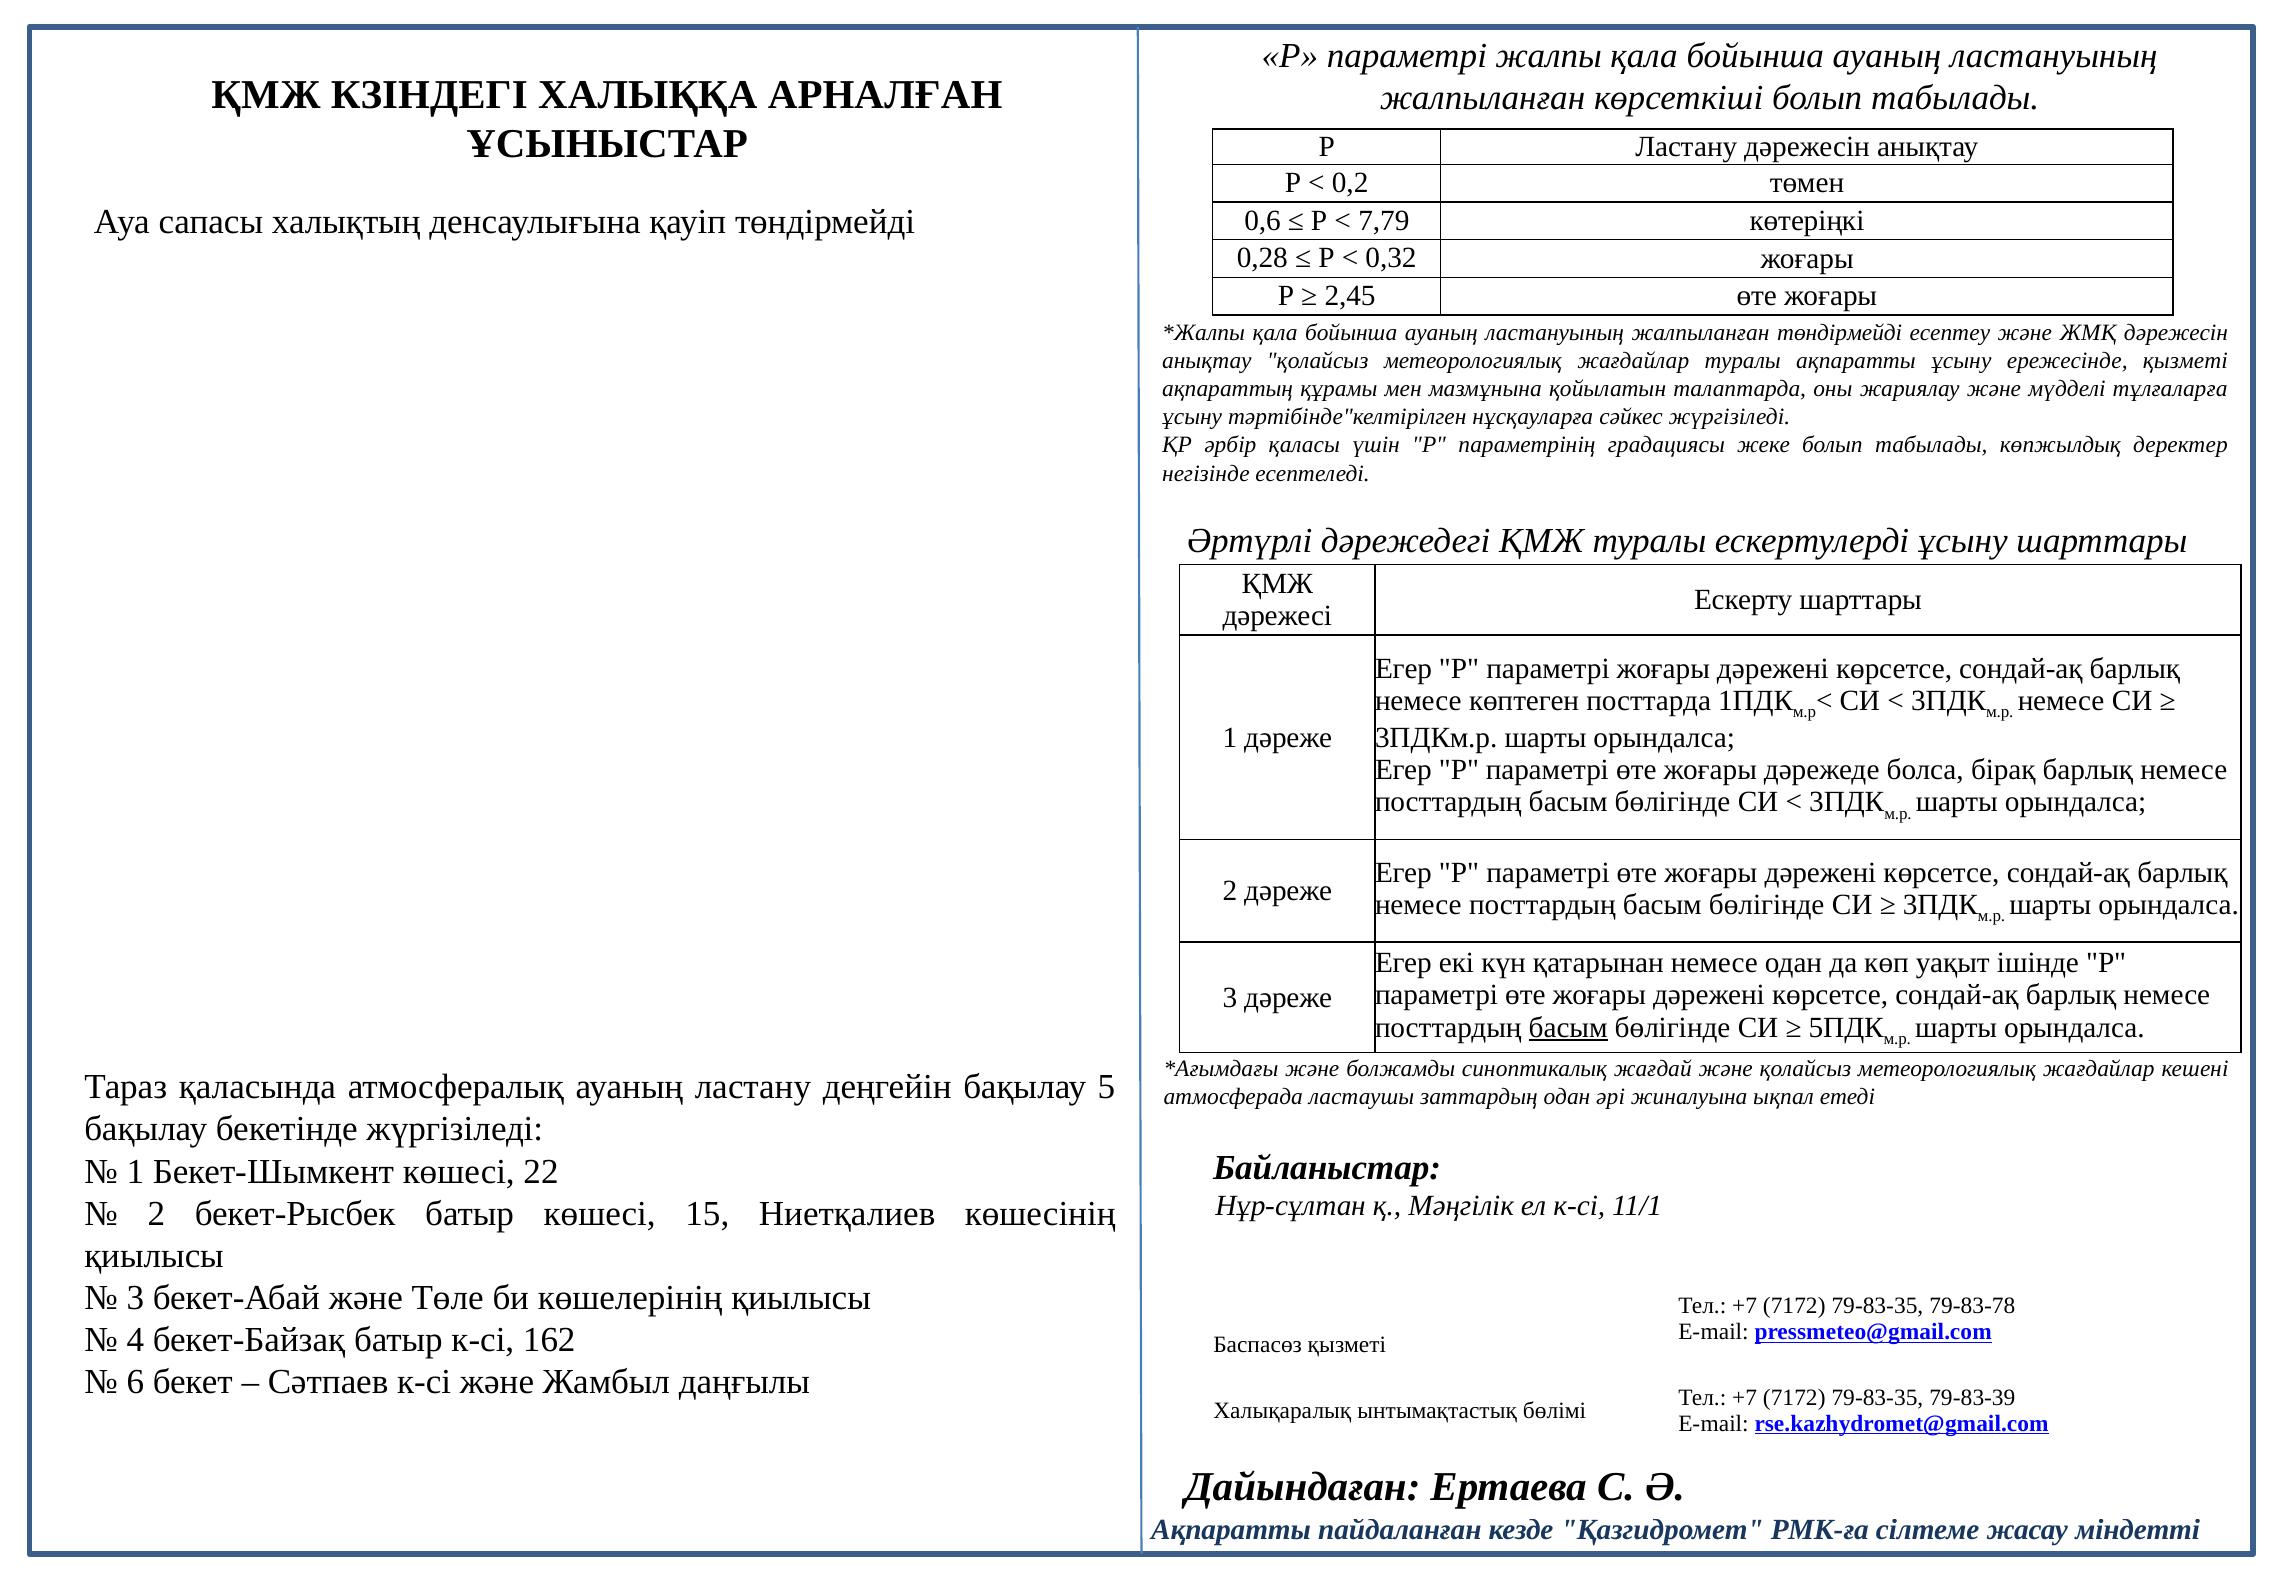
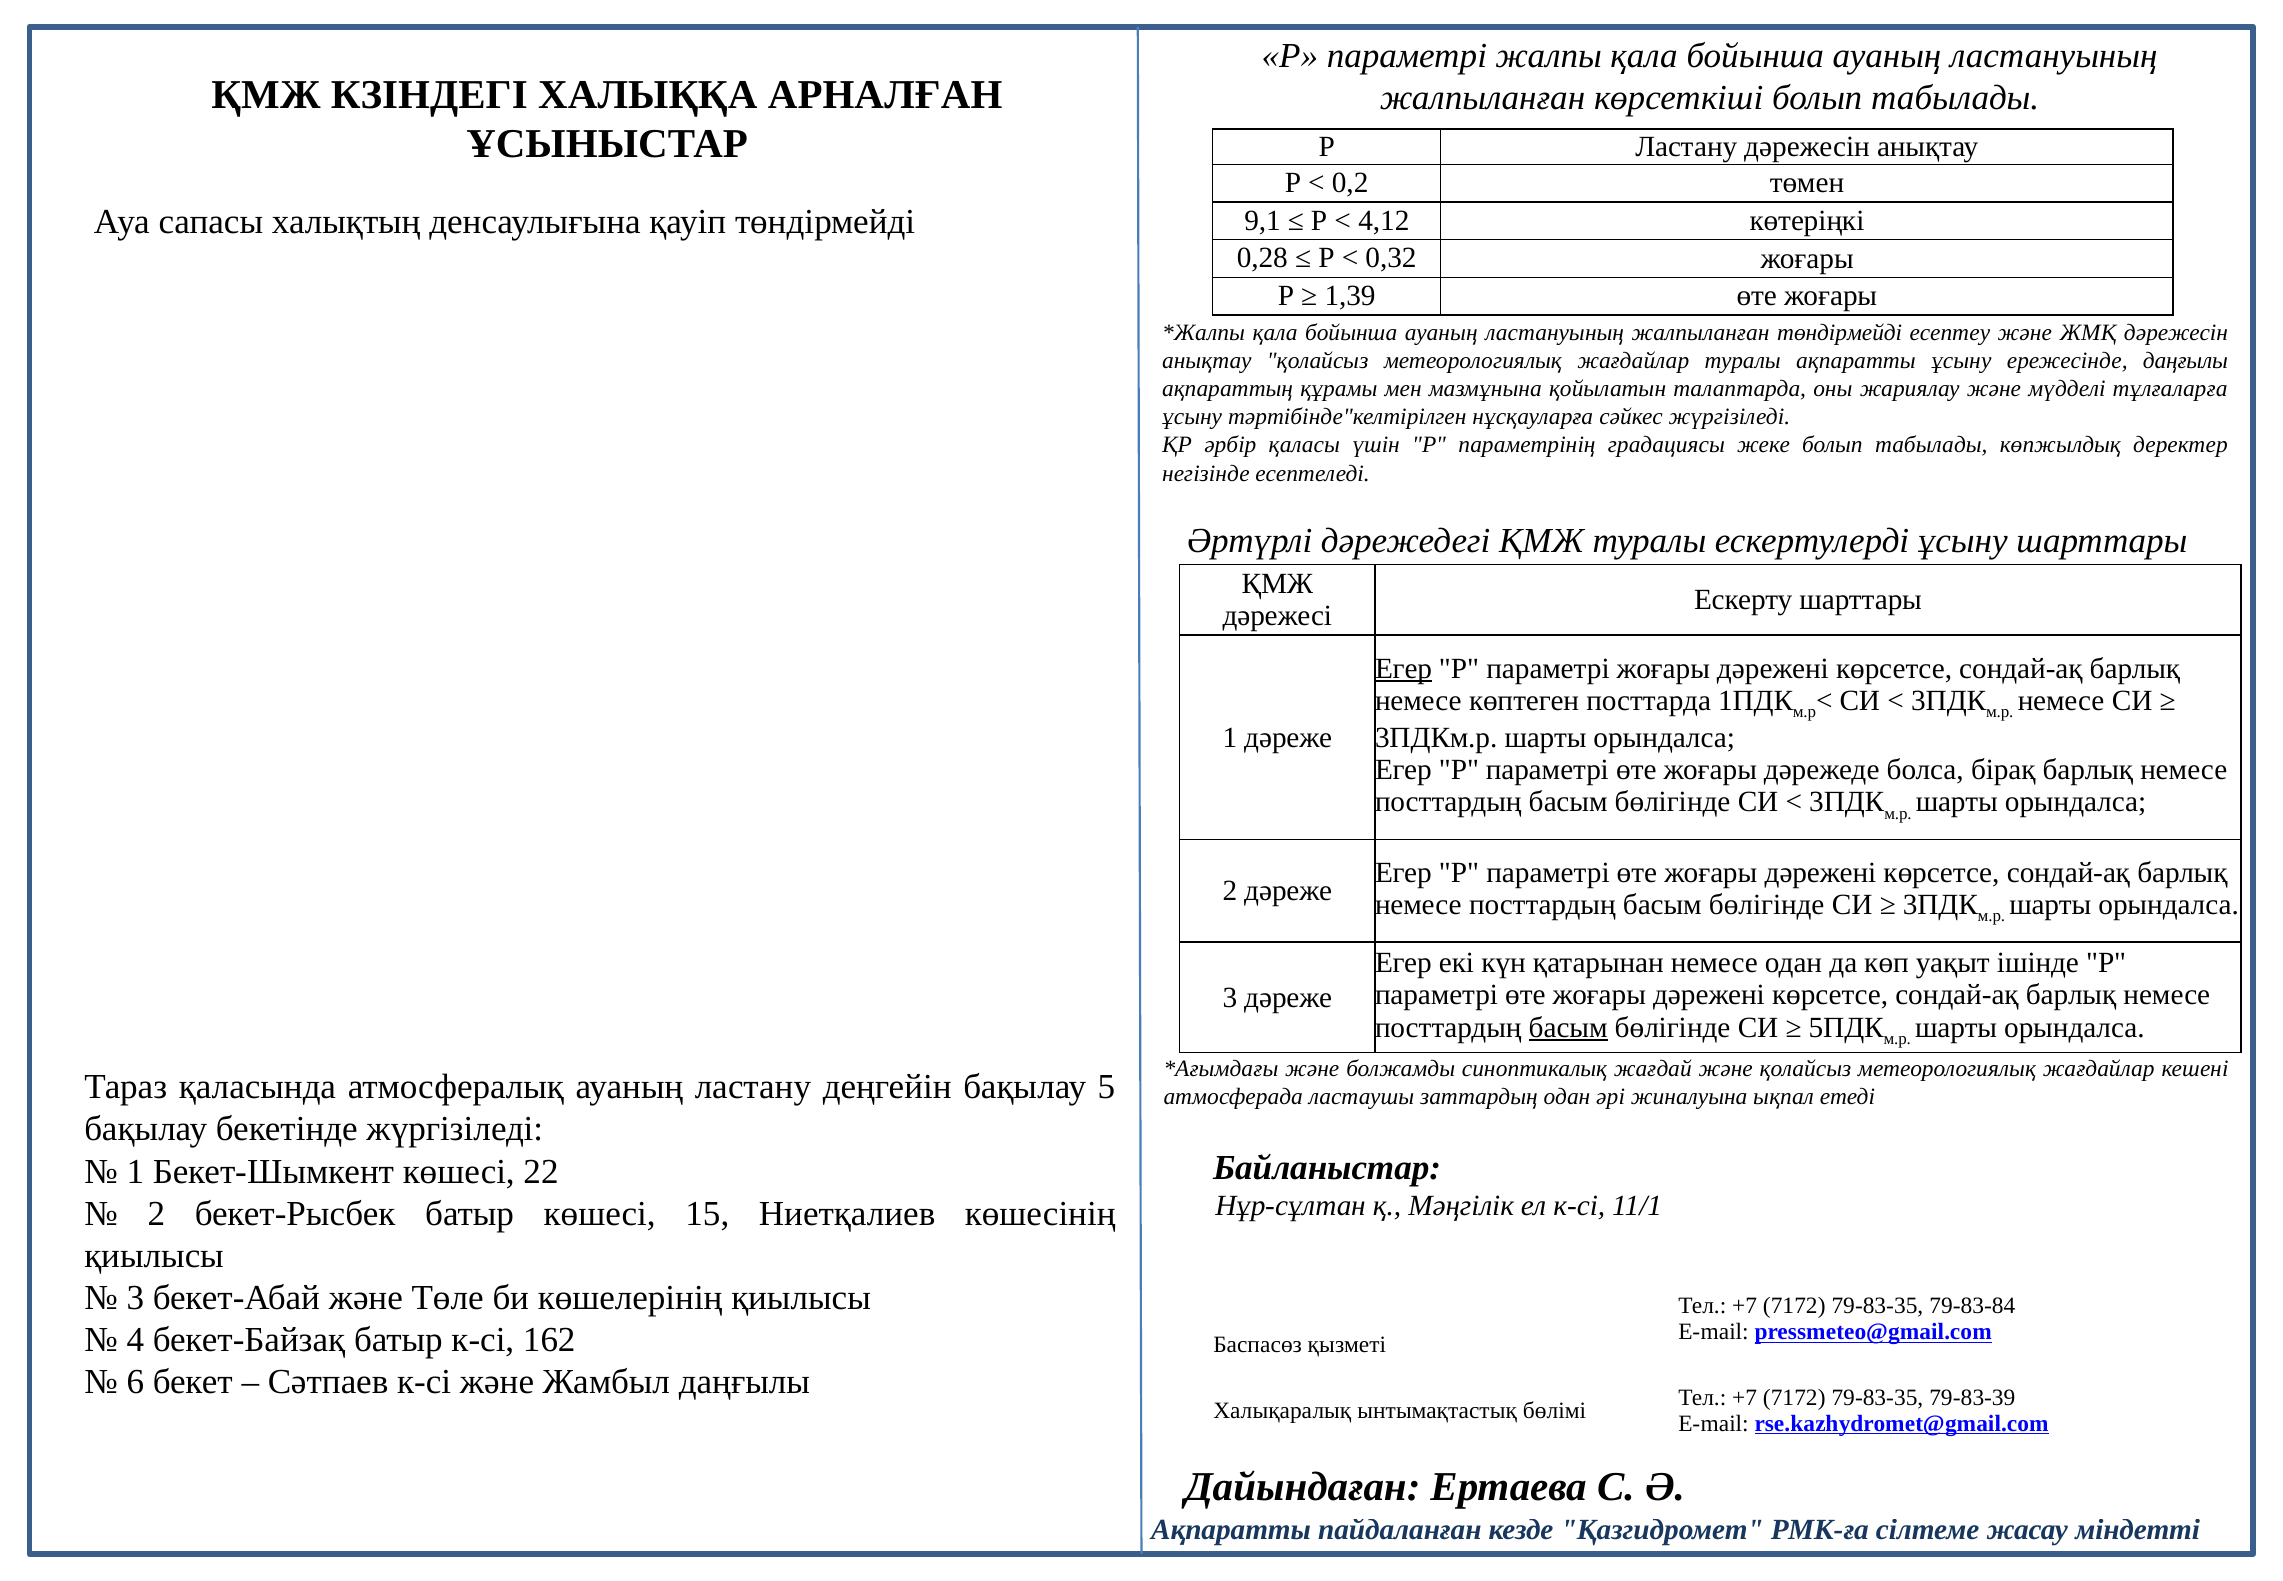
0,6: 0,6 -> 9,1
7,79: 7,79 -> 4,12
2,45: 2,45 -> 1,39
ережесінде қызметі: қызметі -> даңғылы
Егер at (1403, 668) underline: none -> present
79-83-78: 79-83-78 -> 79-83-84
